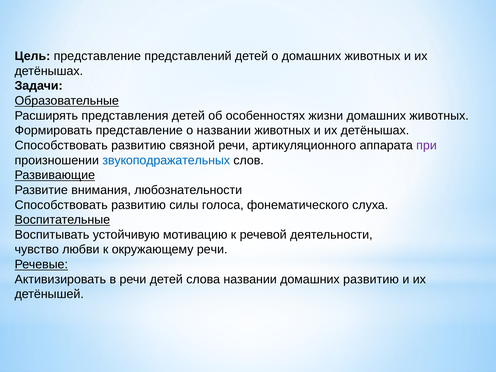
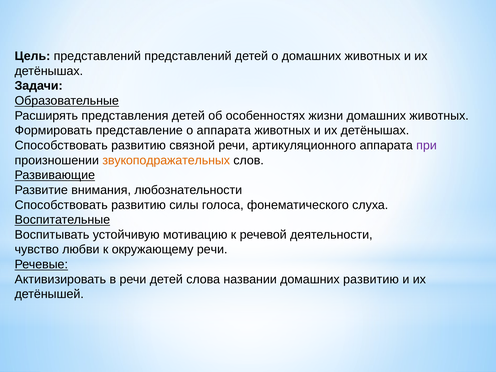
Цель представление: представление -> представлений
о названии: названии -> аппарата
звукоподражательных colour: blue -> orange
